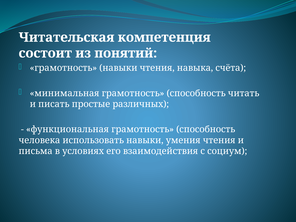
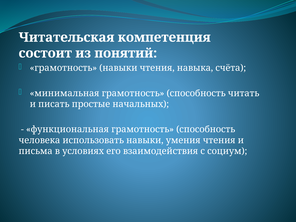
различных: различных -> начальных
